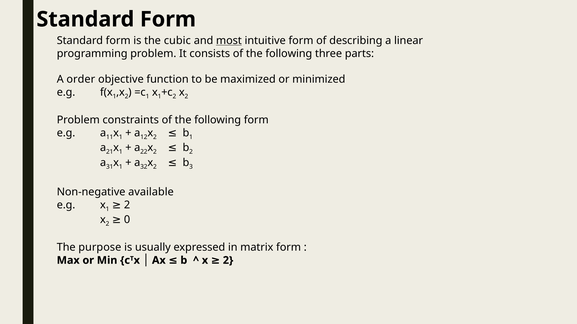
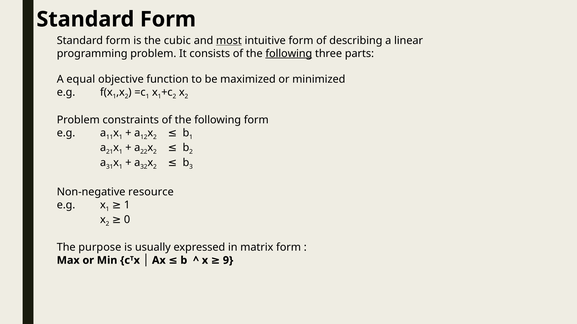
following at (289, 54) underline: none -> present
order: order -> equal
available: available -> resource
2 at (127, 205): 2 -> 1
2 at (228, 261): 2 -> 9
